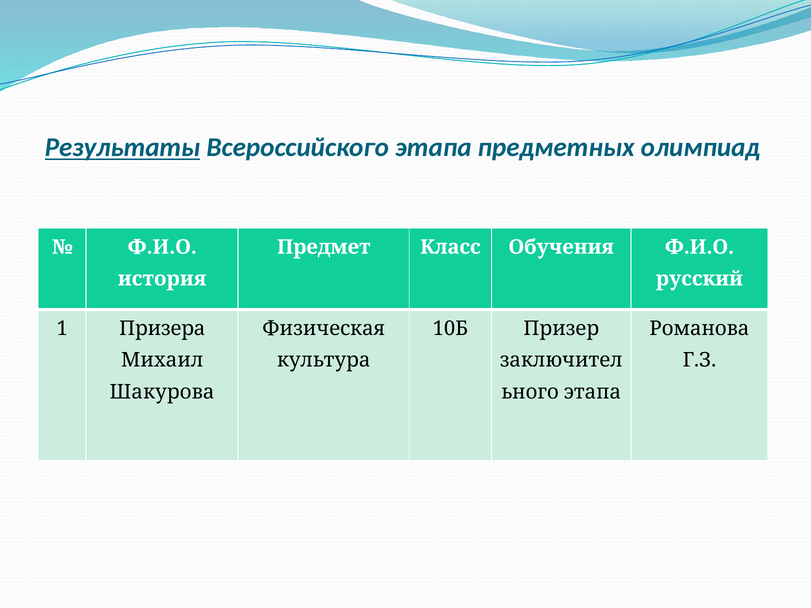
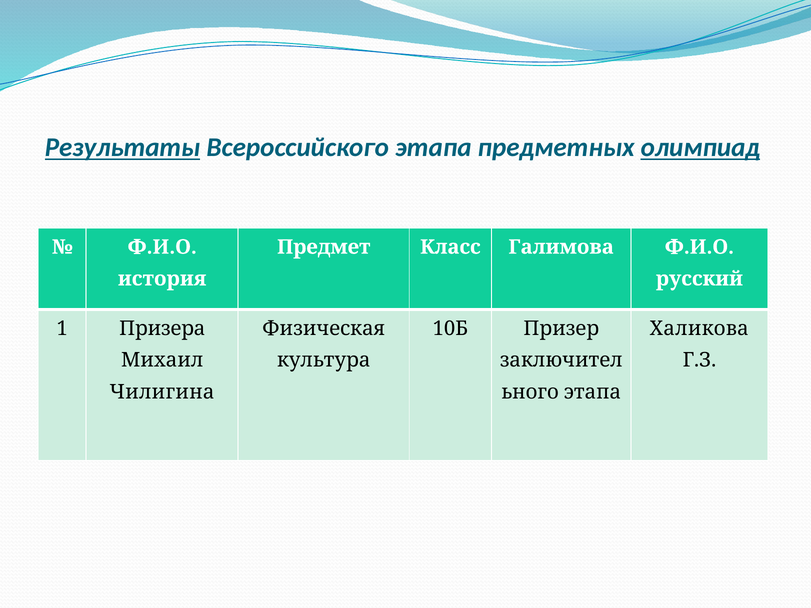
олимпиад underline: none -> present
Обучения: Обучения -> Галимова
Романова: Романова -> Халикова
Шакурова: Шакурова -> Чилигина
